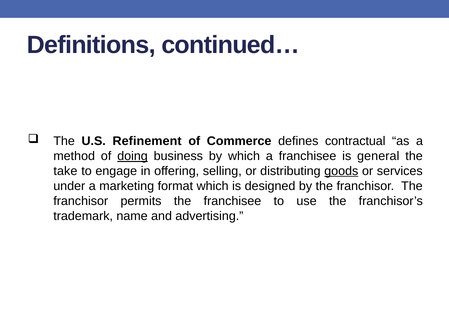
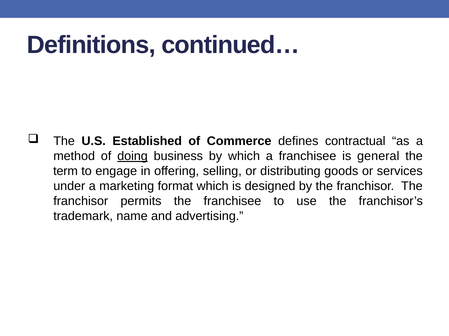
Refinement: Refinement -> Established
take: take -> term
goods underline: present -> none
